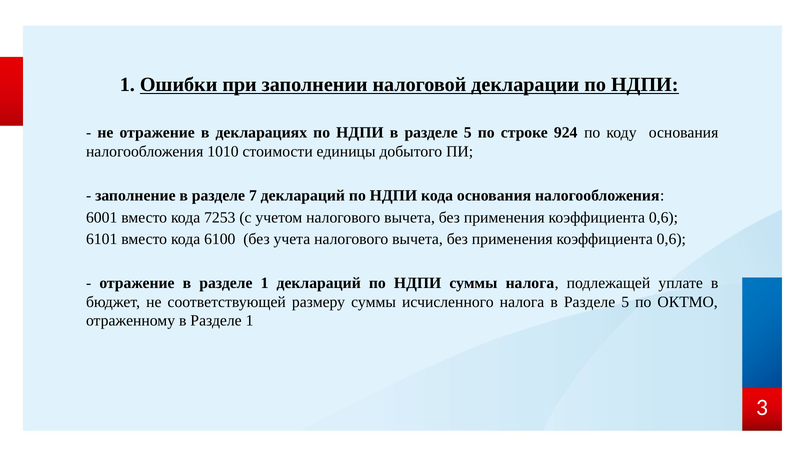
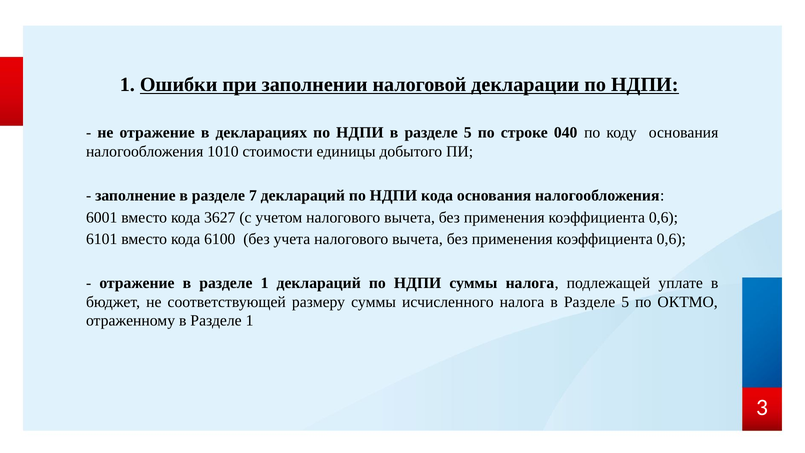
924: 924 -> 040
7253: 7253 -> 3627
